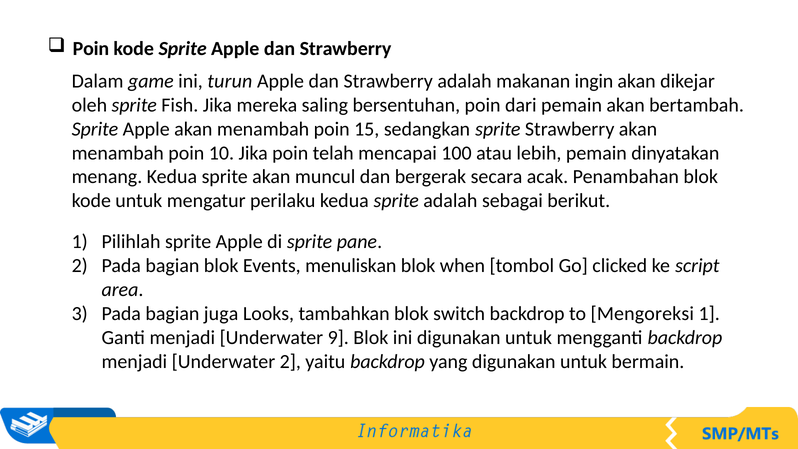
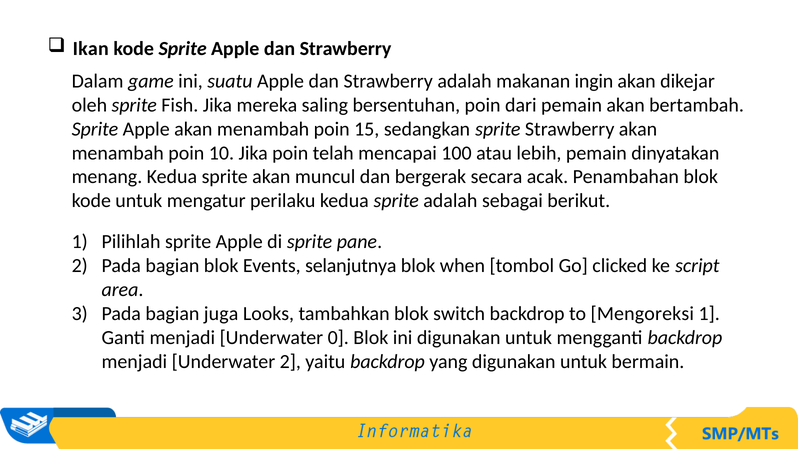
Poin at (91, 49): Poin -> Ikan
turun: turun -> suatu
menuliskan: menuliskan -> selanjutnya
9: 9 -> 0
